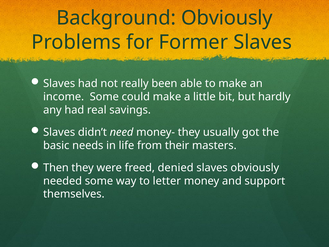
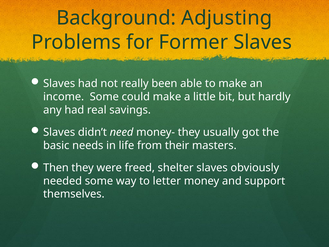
Background Obviously: Obviously -> Adjusting
denied: denied -> shelter
